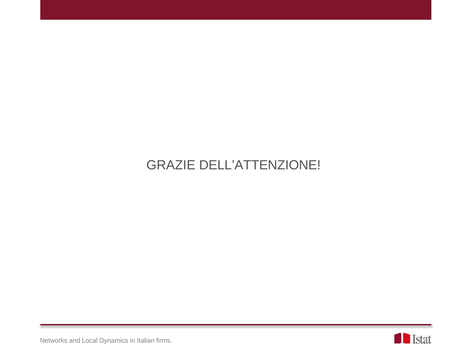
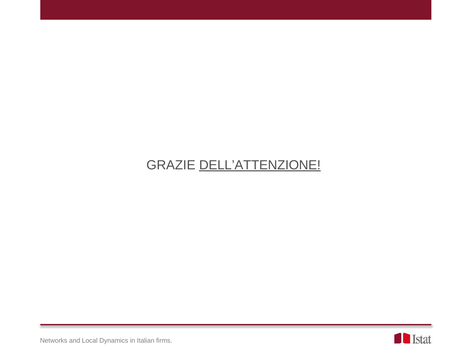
DELL’ATTENZIONE underline: none -> present
